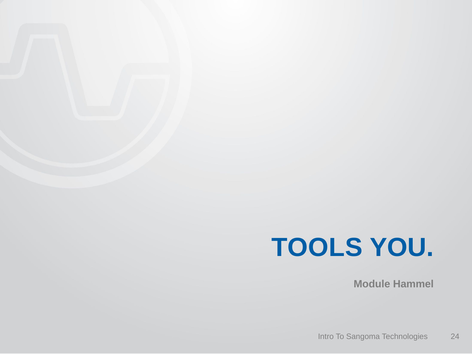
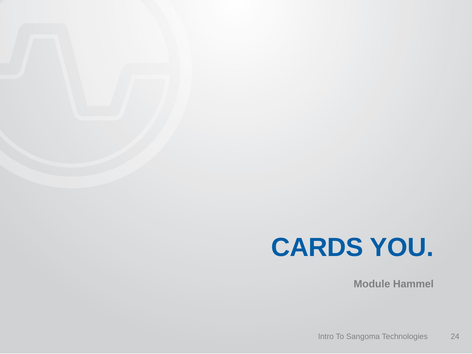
TOOLS: TOOLS -> CARDS
